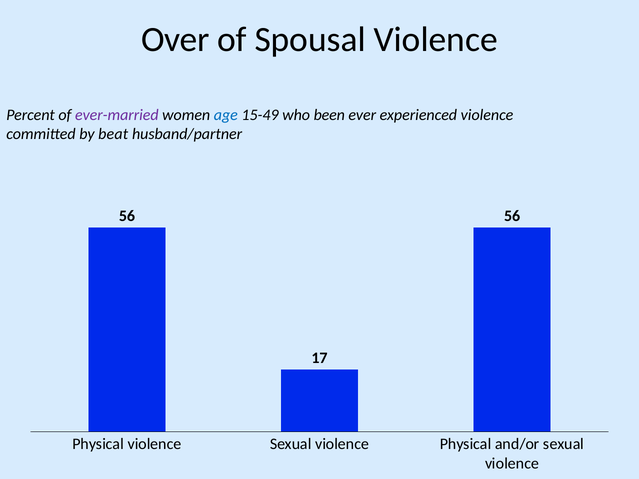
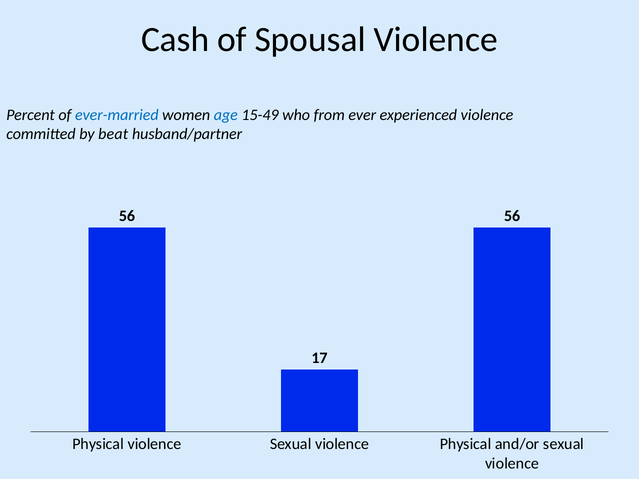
Over: Over -> Cash
ever-married colour: purple -> blue
been: been -> from
